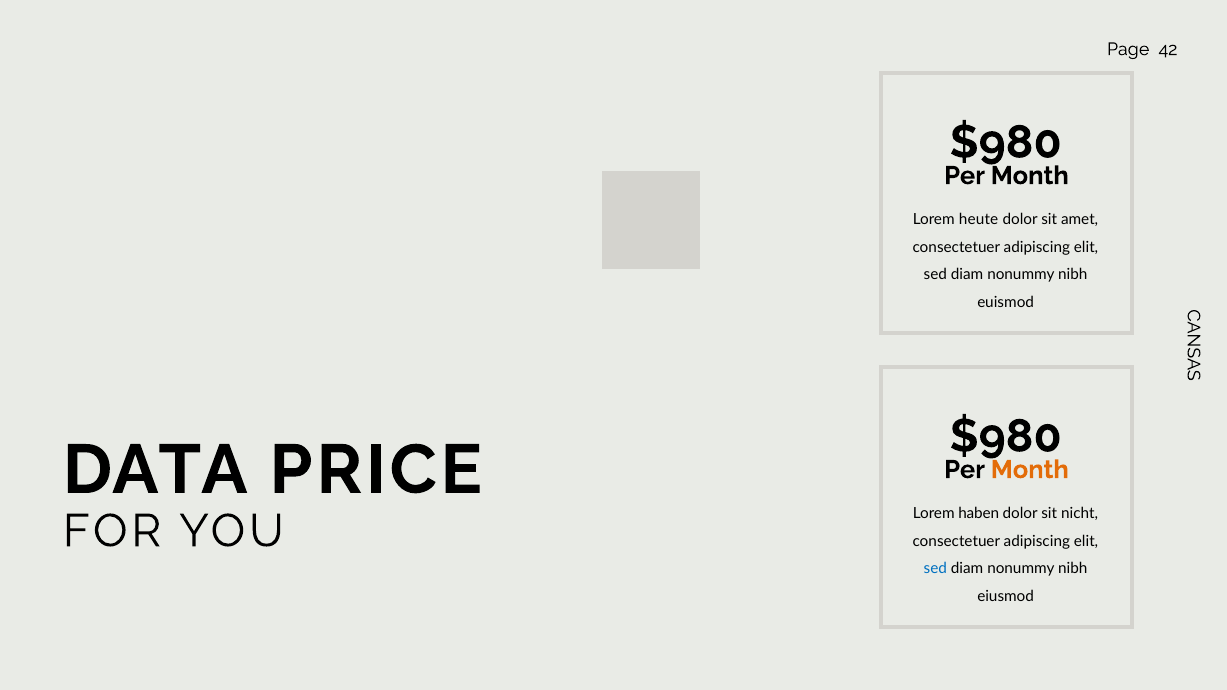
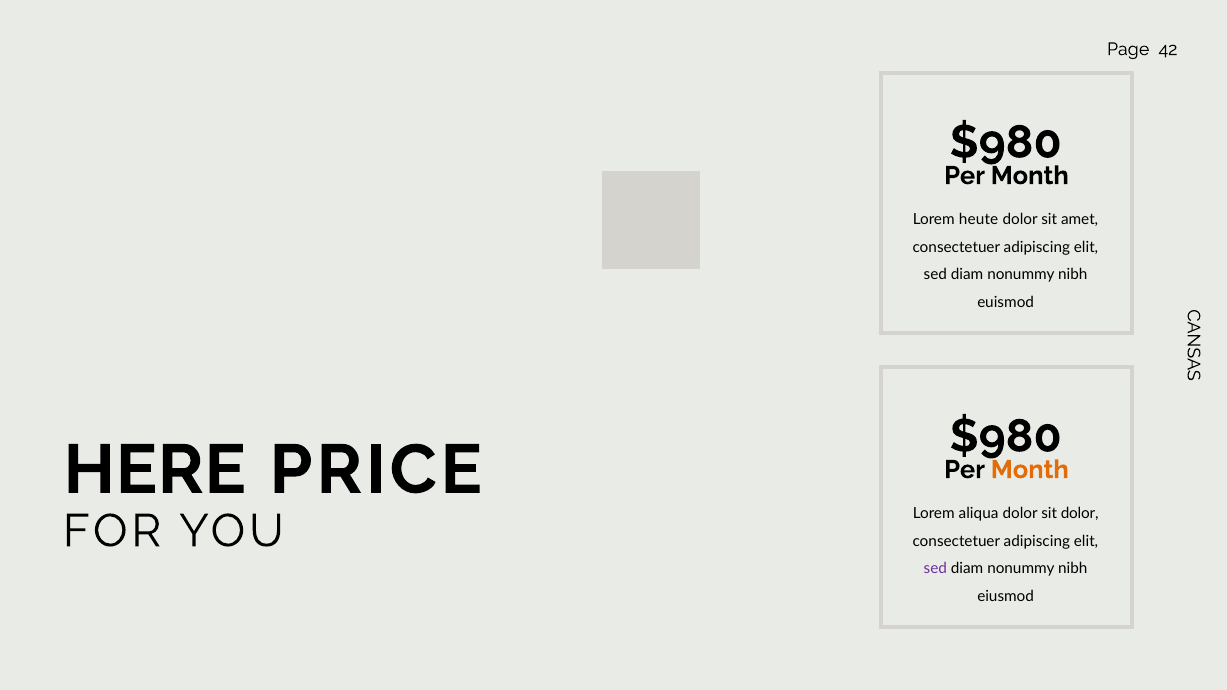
DATA: DATA -> HERE
haben: haben -> aliqua
sit nicht: nicht -> dolor
sed at (935, 569) colour: blue -> purple
